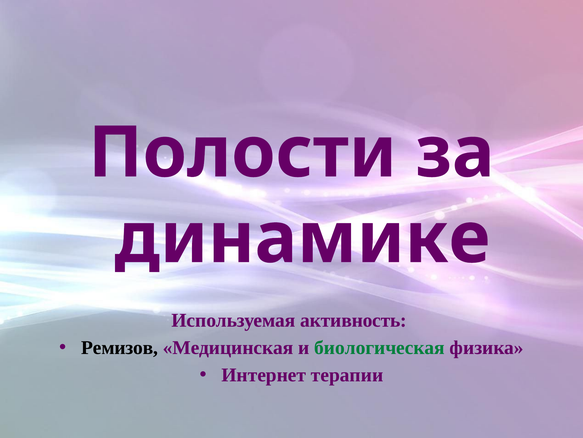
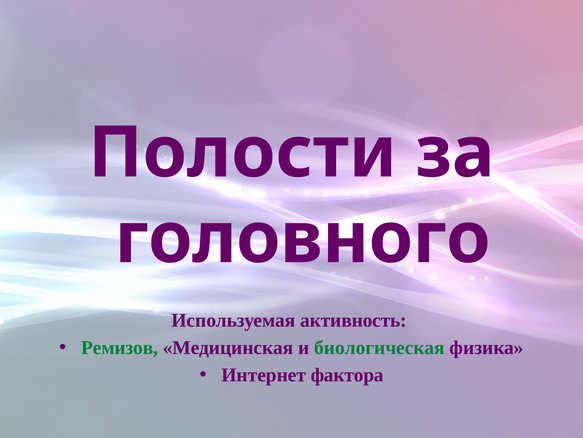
динамике: динамике -> головного
Ремизов colour: black -> green
терапии: терапии -> фактора
